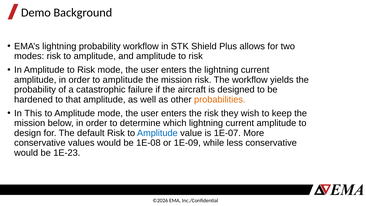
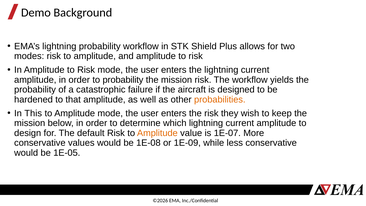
order to amplitude: amplitude -> probability
Amplitude at (157, 133) colour: blue -> orange
1E-23: 1E-23 -> 1E-05
